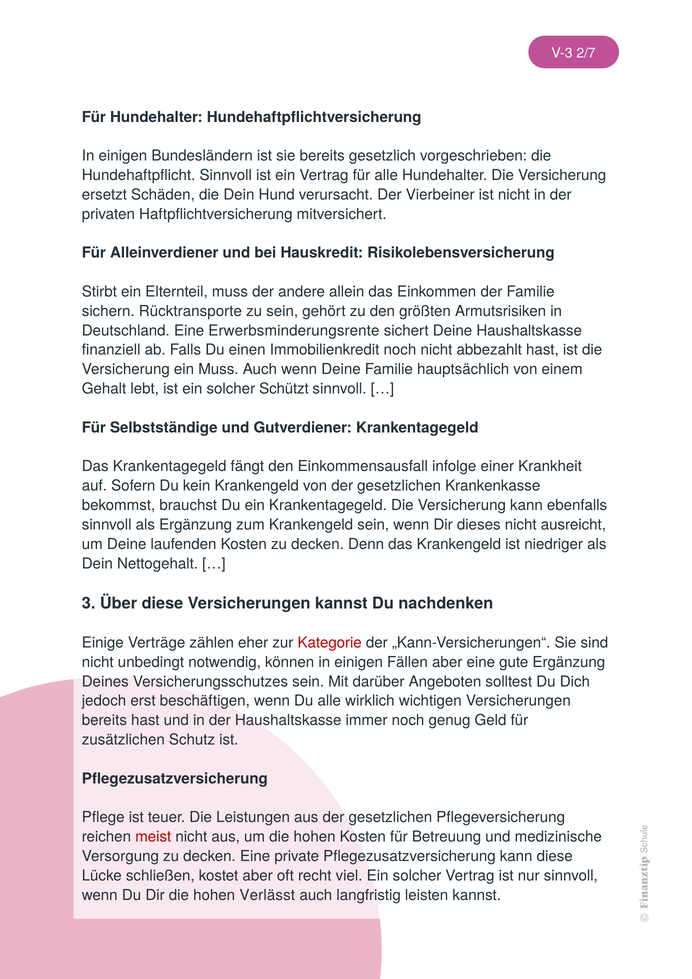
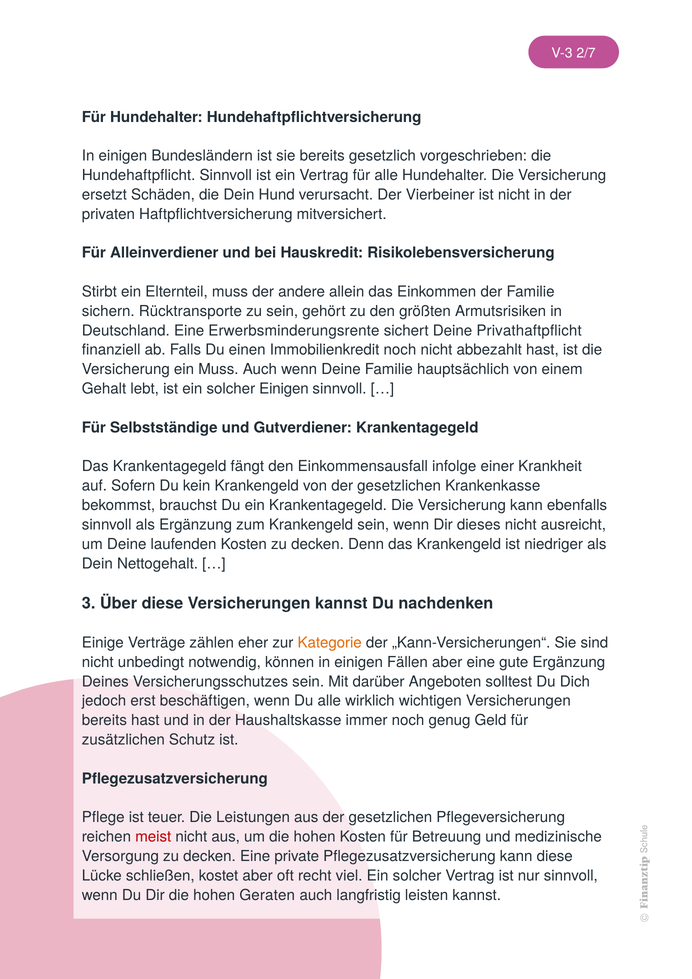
Deine Haushaltskasse: Haushaltskasse -> Privathaftpflicht
solcher Schützt: Schützt -> Einigen
Kategorie colour: red -> orange
Verlässt: Verlässt -> Geraten
